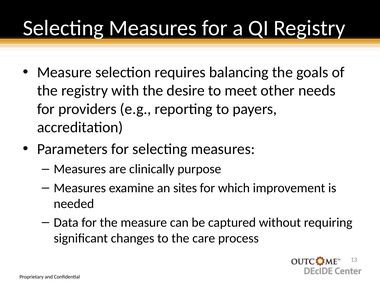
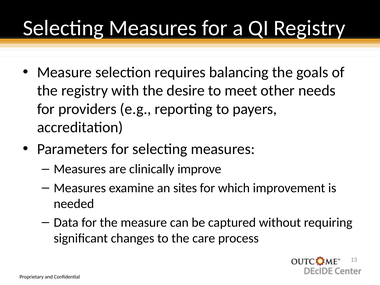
purpose: purpose -> improve
